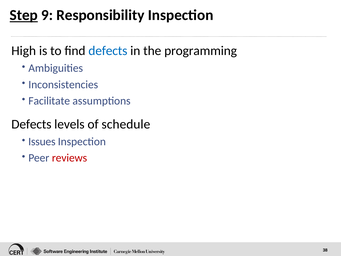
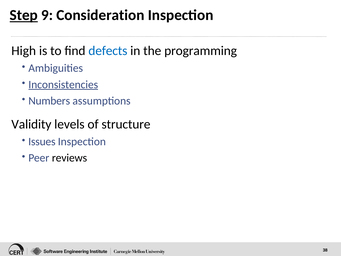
Responsibility: Responsibility -> Consideration
Inconsistencies underline: none -> present
Facilitate: Facilitate -> Numbers
Defects at (31, 124): Defects -> Validity
schedule: schedule -> structure
reviews colour: red -> black
